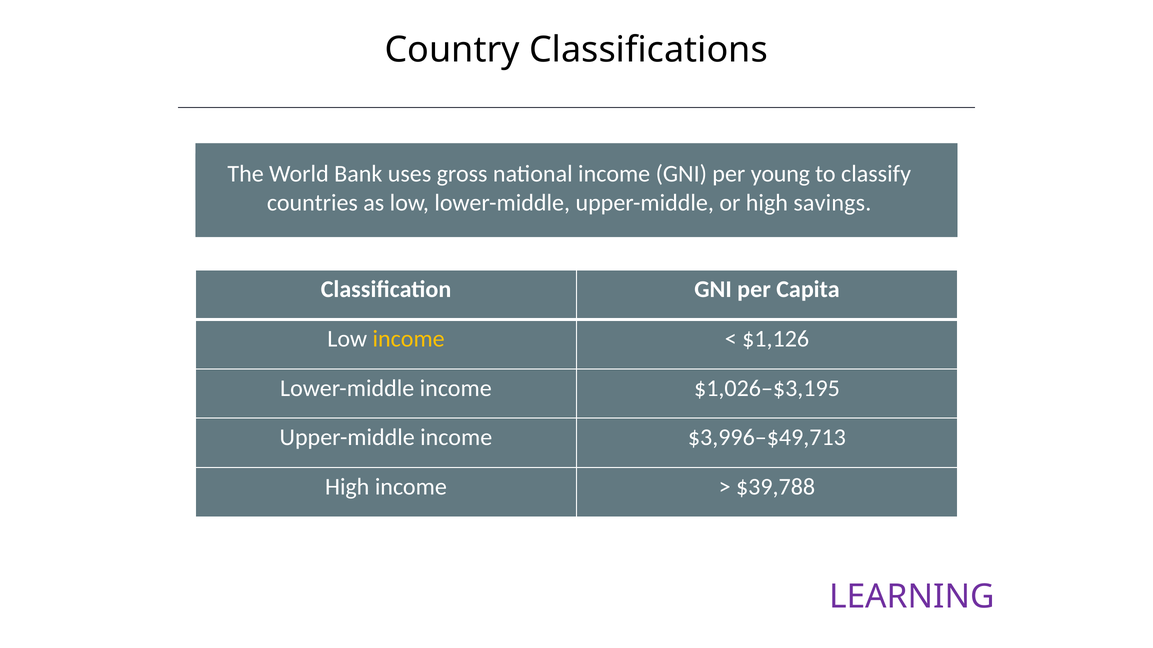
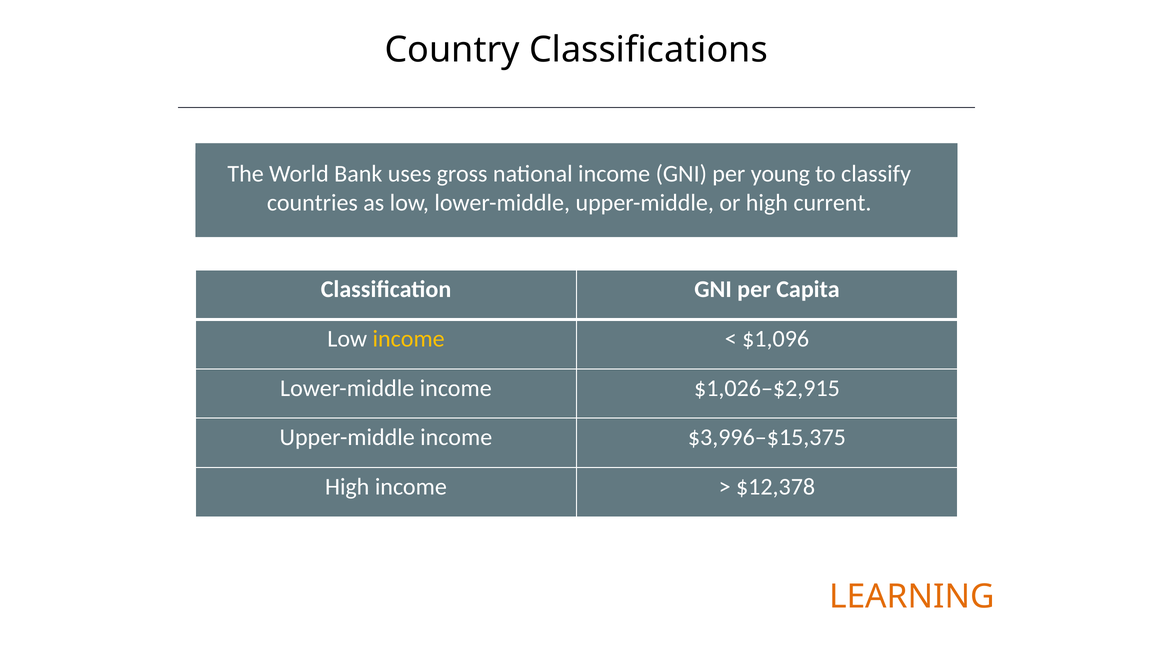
savings: savings -> current
$1,126: $1,126 -> $1,096
$1,026–$3,195: $1,026–$3,195 -> $1,026–$2,915
$3,996–$49,713: $3,996–$49,713 -> $3,996–$15,375
$39,788: $39,788 -> $12,378
LEARNING colour: purple -> orange
